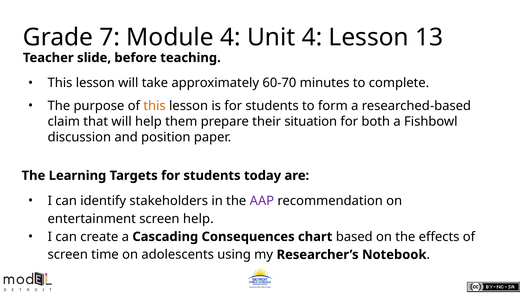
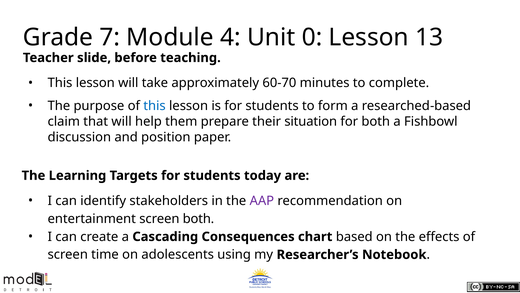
Unit 4: 4 -> 0
this at (155, 106) colour: orange -> blue
screen help: help -> both
